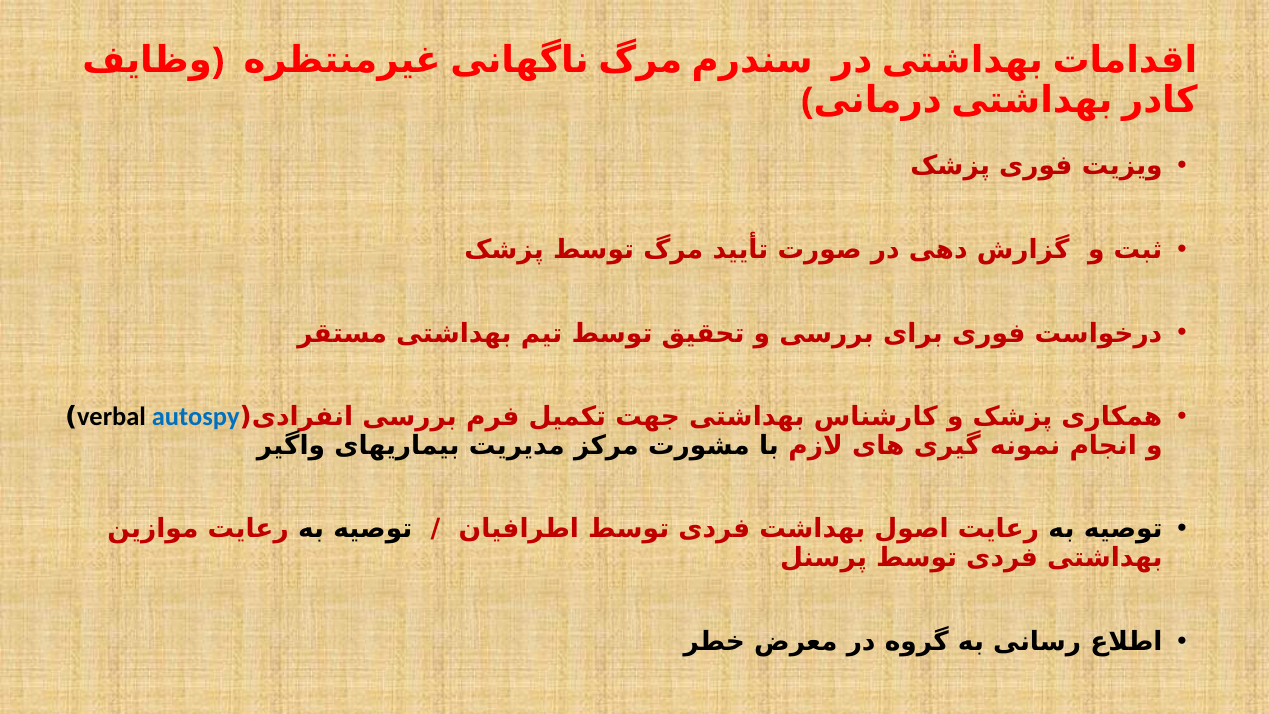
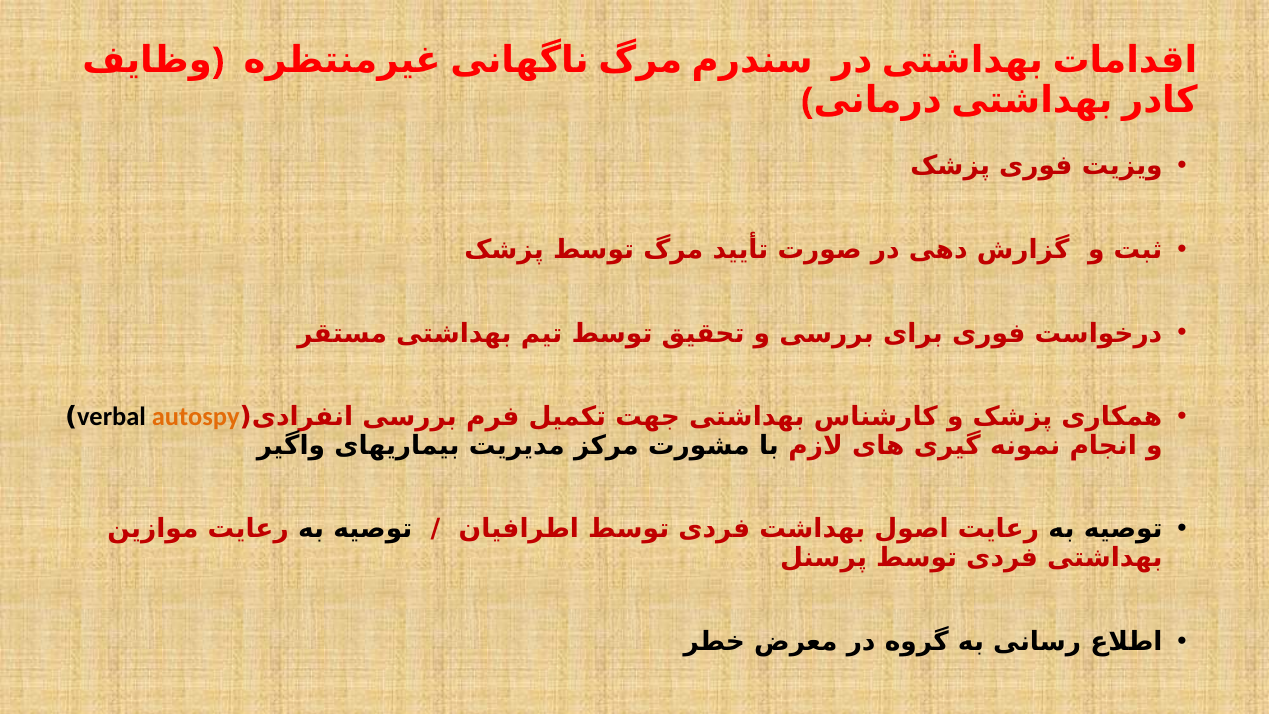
autospy colour: blue -> orange
